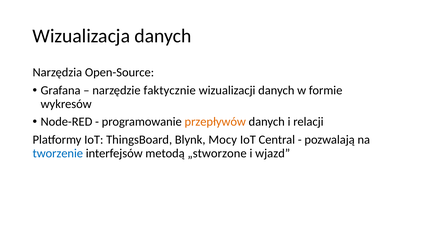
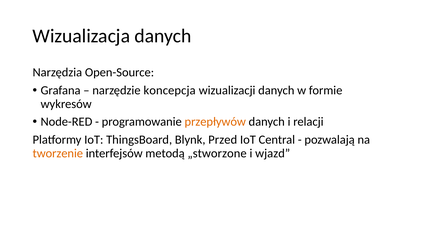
faktycznie: faktycznie -> koncepcja
Mocy: Mocy -> Przed
tworzenie colour: blue -> orange
